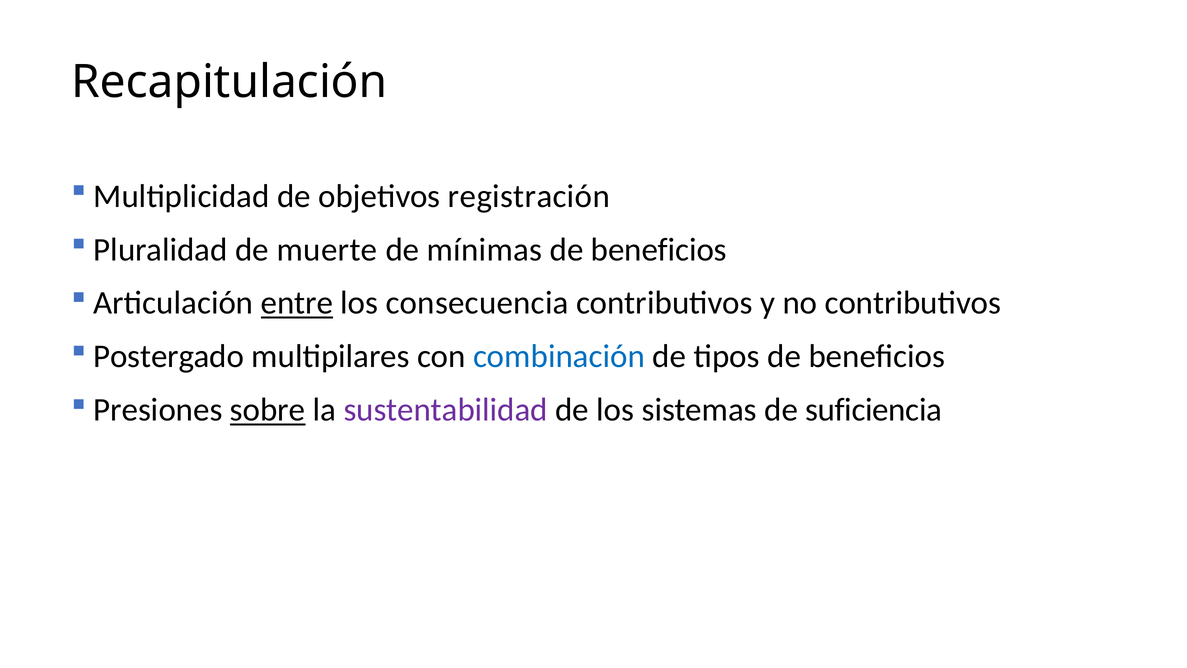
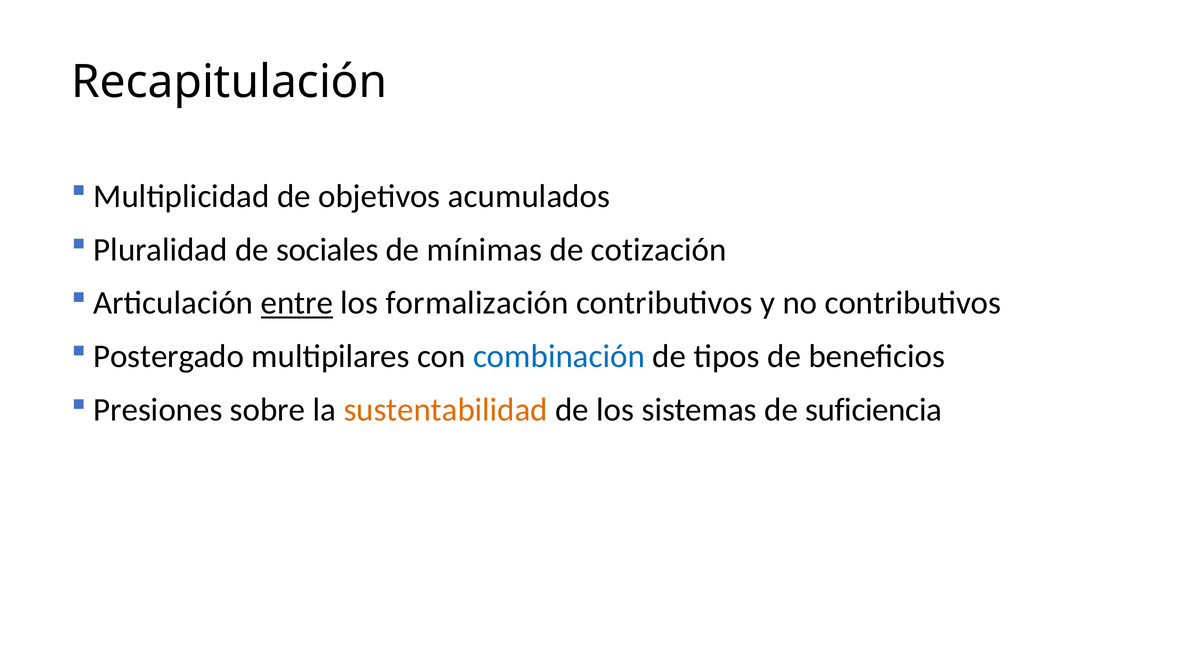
registración: registración -> acumulados
muerte: muerte -> sociales
beneficios at (659, 250): beneficios -> cotización
consecuencia: consecuencia -> formalización
sobre underline: present -> none
sustentabilidad colour: purple -> orange
